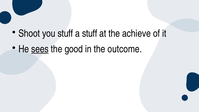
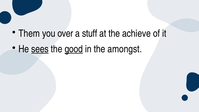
Shoot: Shoot -> Them
you stuff: stuff -> over
good underline: none -> present
outcome: outcome -> amongst
